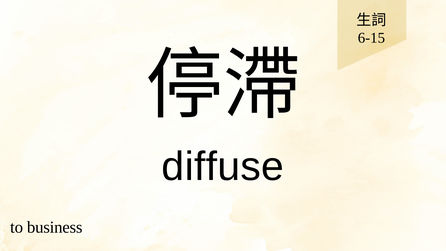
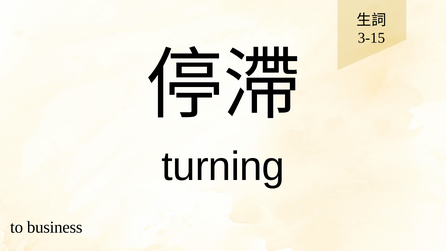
6-15: 6-15 -> 3-15
diffuse: diffuse -> turning
